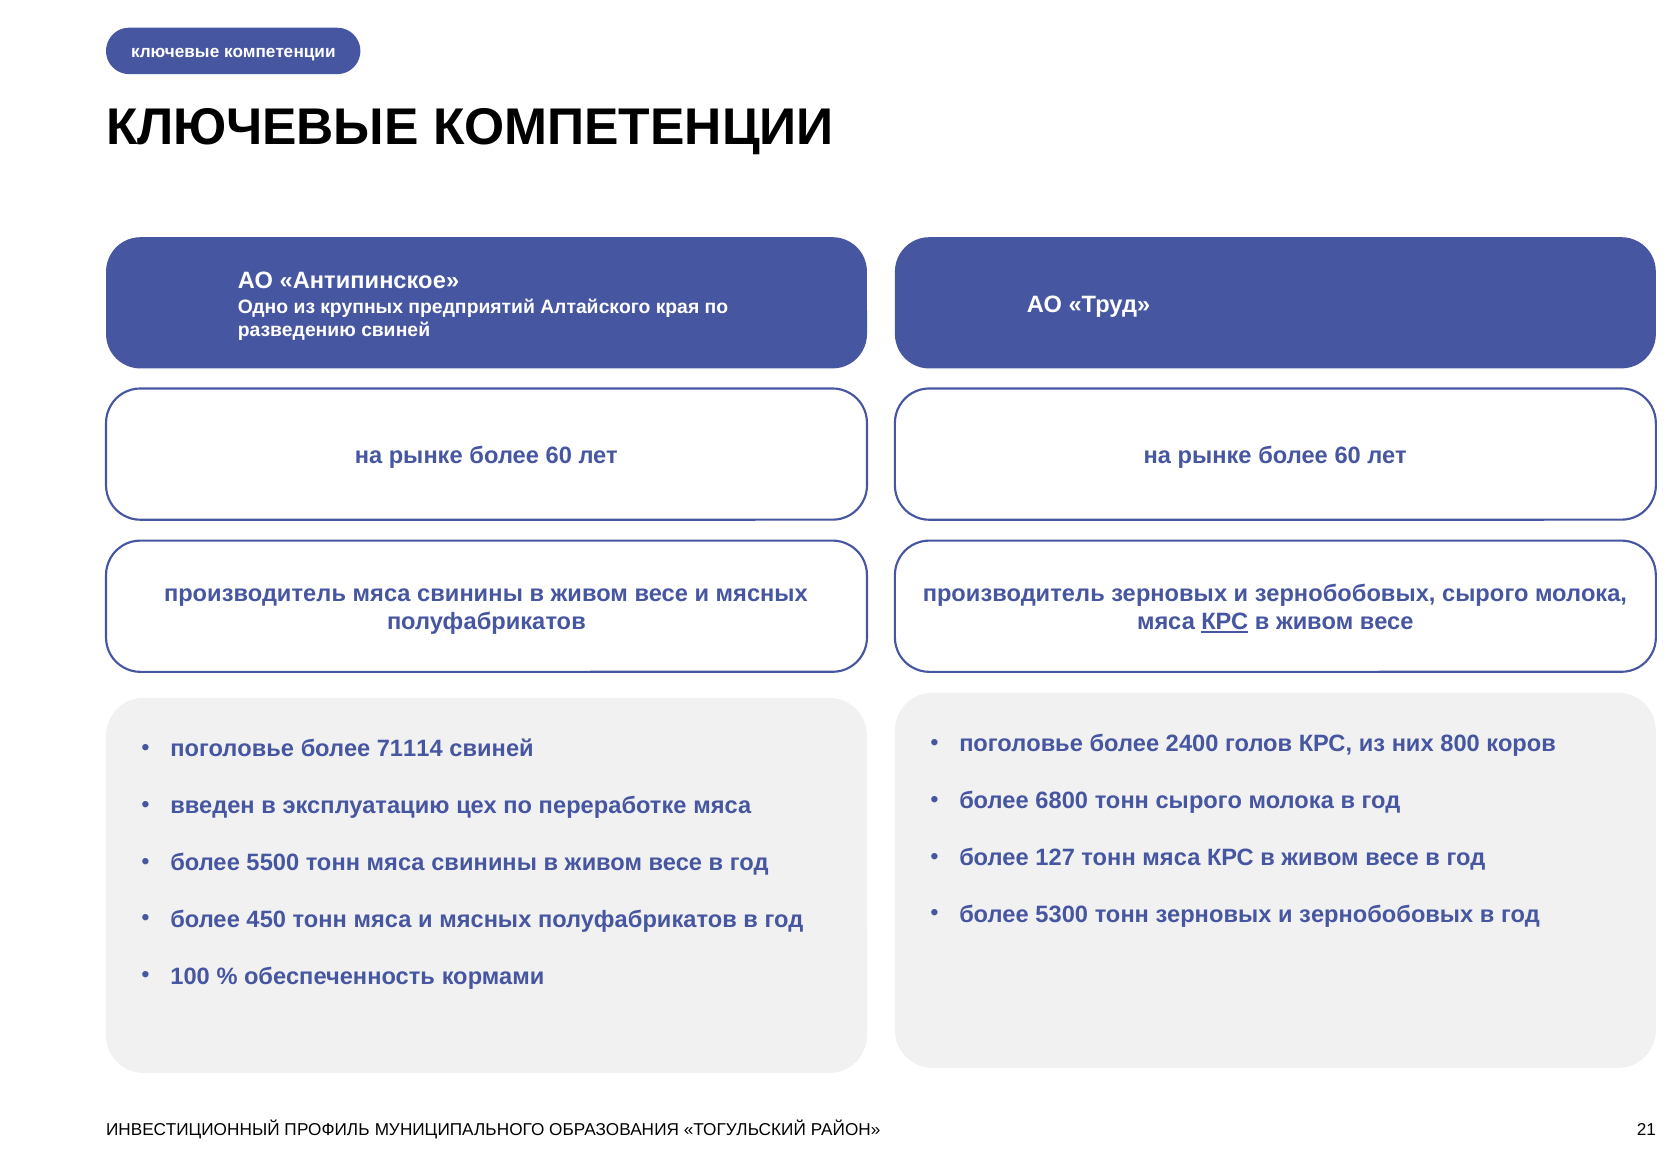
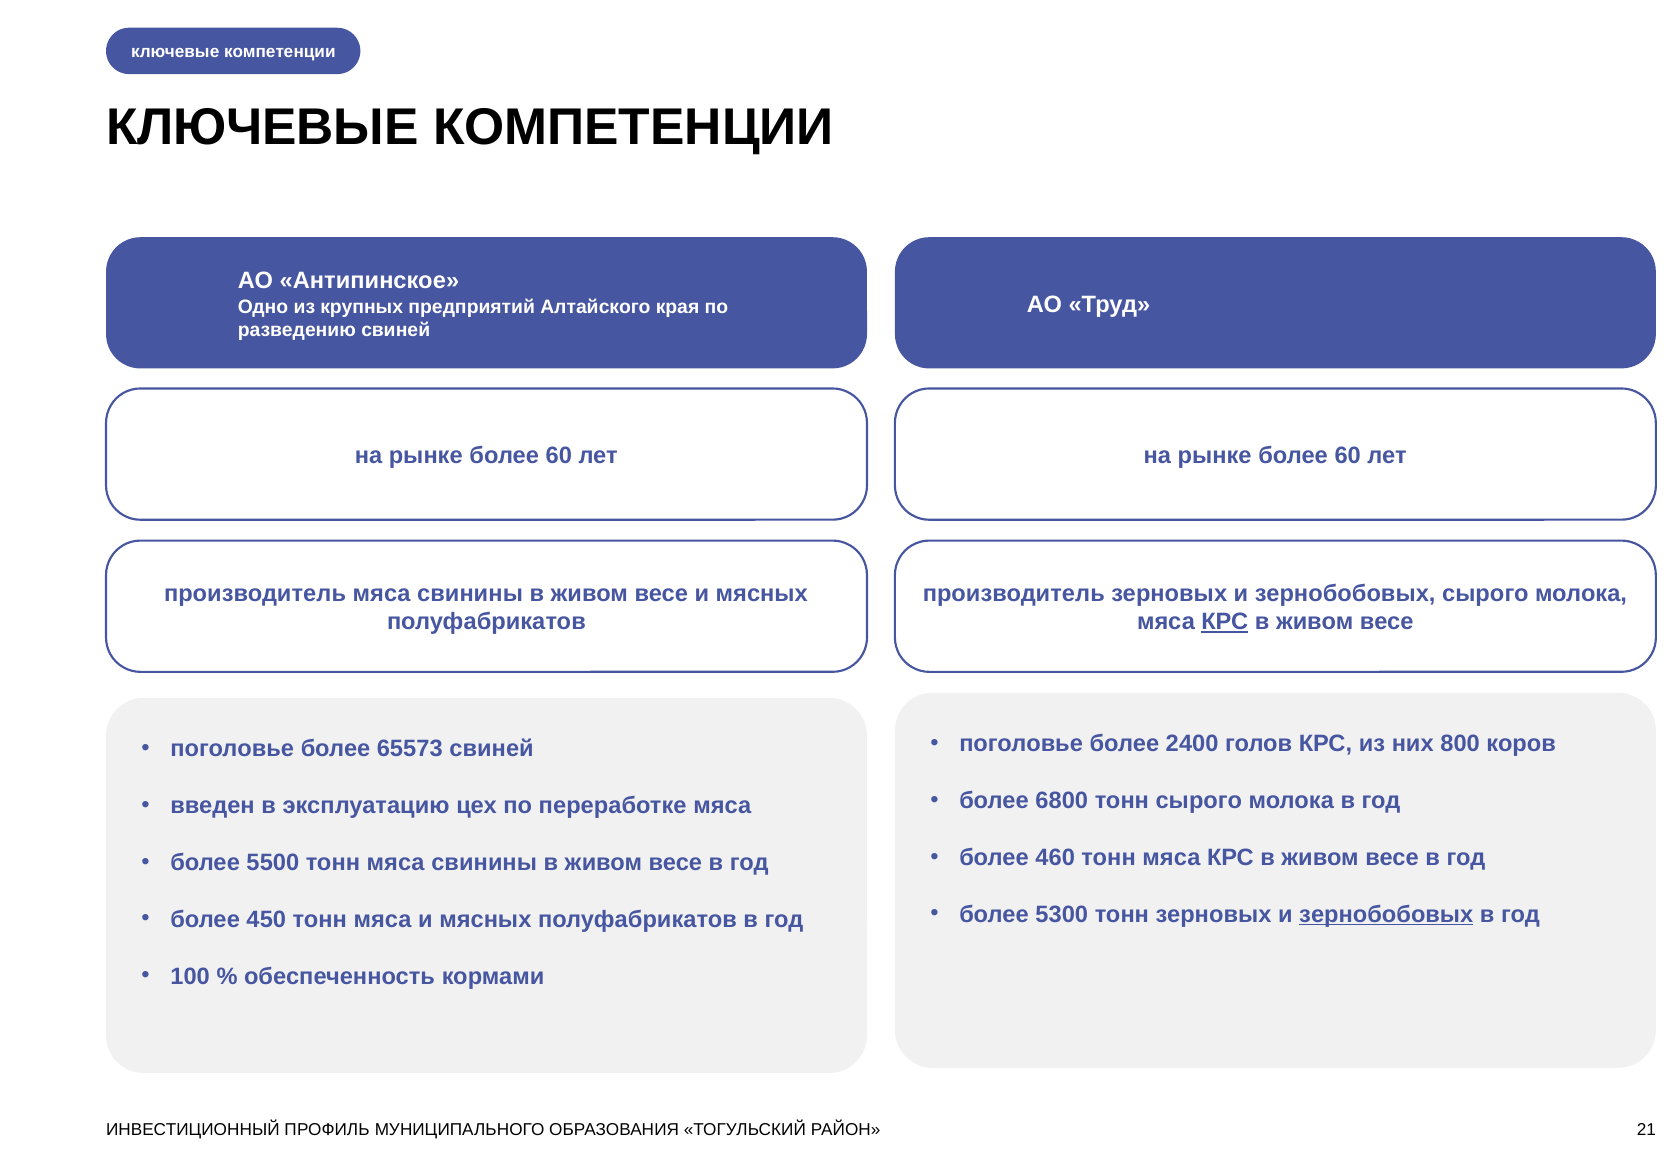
71114: 71114 -> 65573
127: 127 -> 460
зернобобовых at (1386, 914) underline: none -> present
